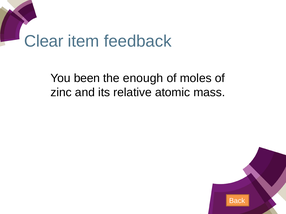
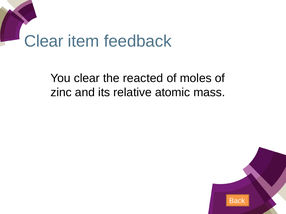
You been: been -> clear
the enough: enough -> reacted
